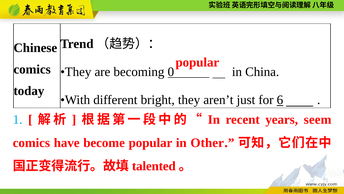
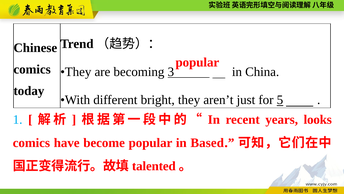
0: 0 -> 3
6: 6 -> 5
seem: seem -> looks
Other: Other -> Based
